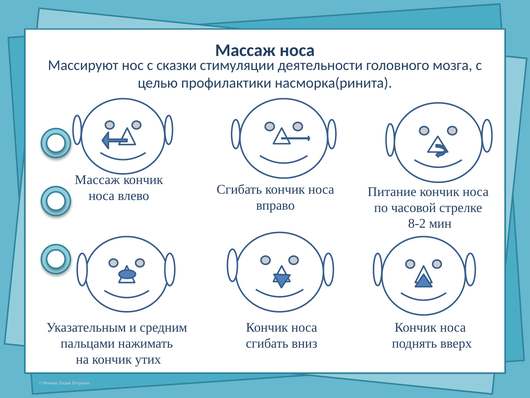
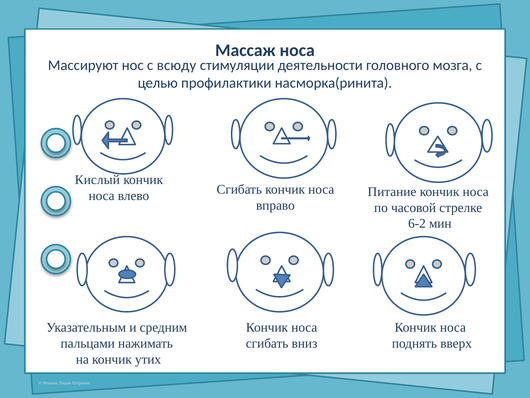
сказки: сказки -> всюду
Массаж at (97, 180): Массаж -> Кислый
8-2: 8-2 -> 6-2
